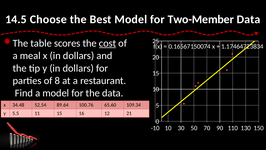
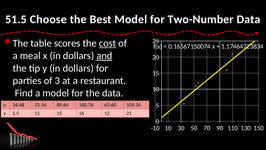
14.5: 14.5 -> 51.5
Two-Member: Two-Member -> Two-Number
and underline: none -> present
8: 8 -> 3
